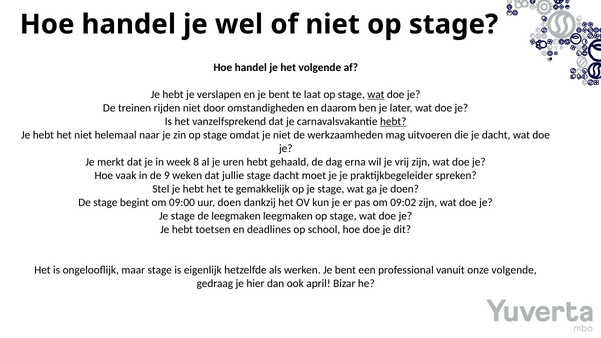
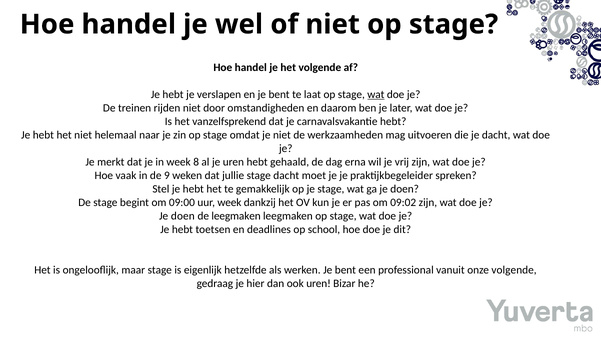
hebt at (393, 121) underline: present -> none
uur doen: doen -> week
stage at (183, 216): stage -> doen
ook april: april -> uren
